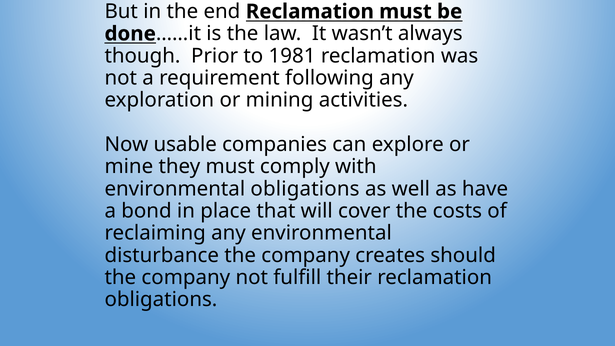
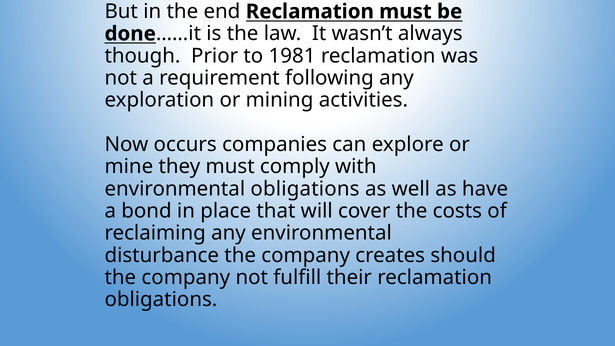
usable: usable -> occurs
